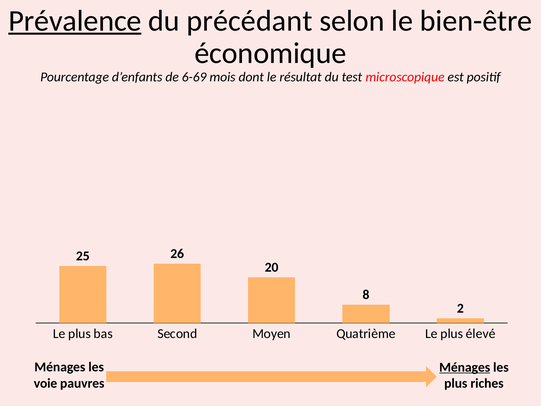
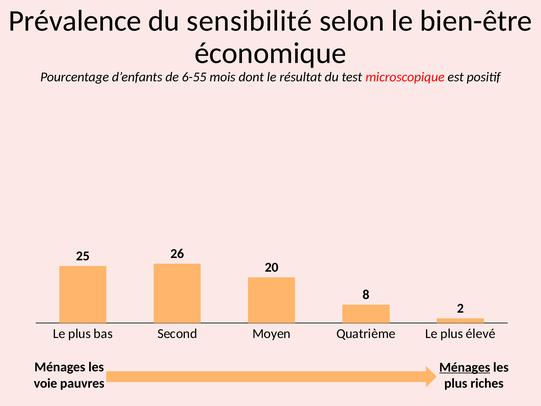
Prévalence underline: present -> none
précédant: précédant -> sensibilité
6-69: 6-69 -> 6-55
